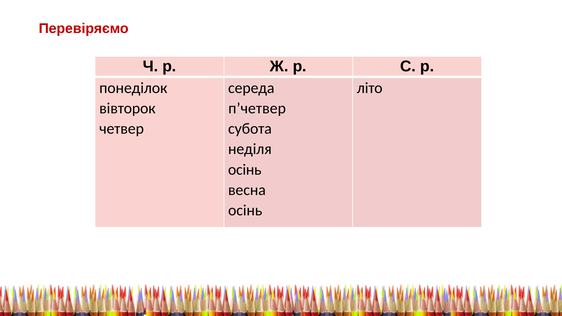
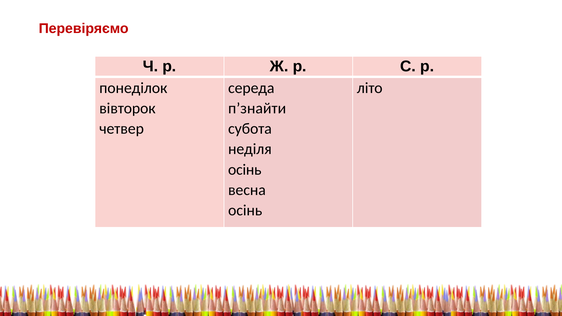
п’четвер: п’четвер -> п’знайти
